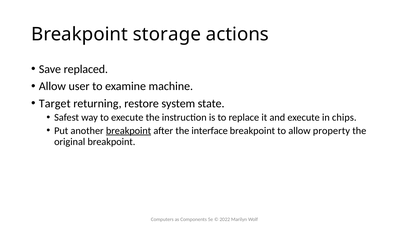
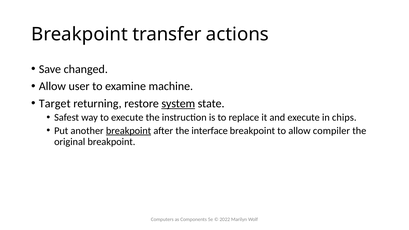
storage: storage -> transfer
replaced: replaced -> changed
system underline: none -> present
property: property -> compiler
